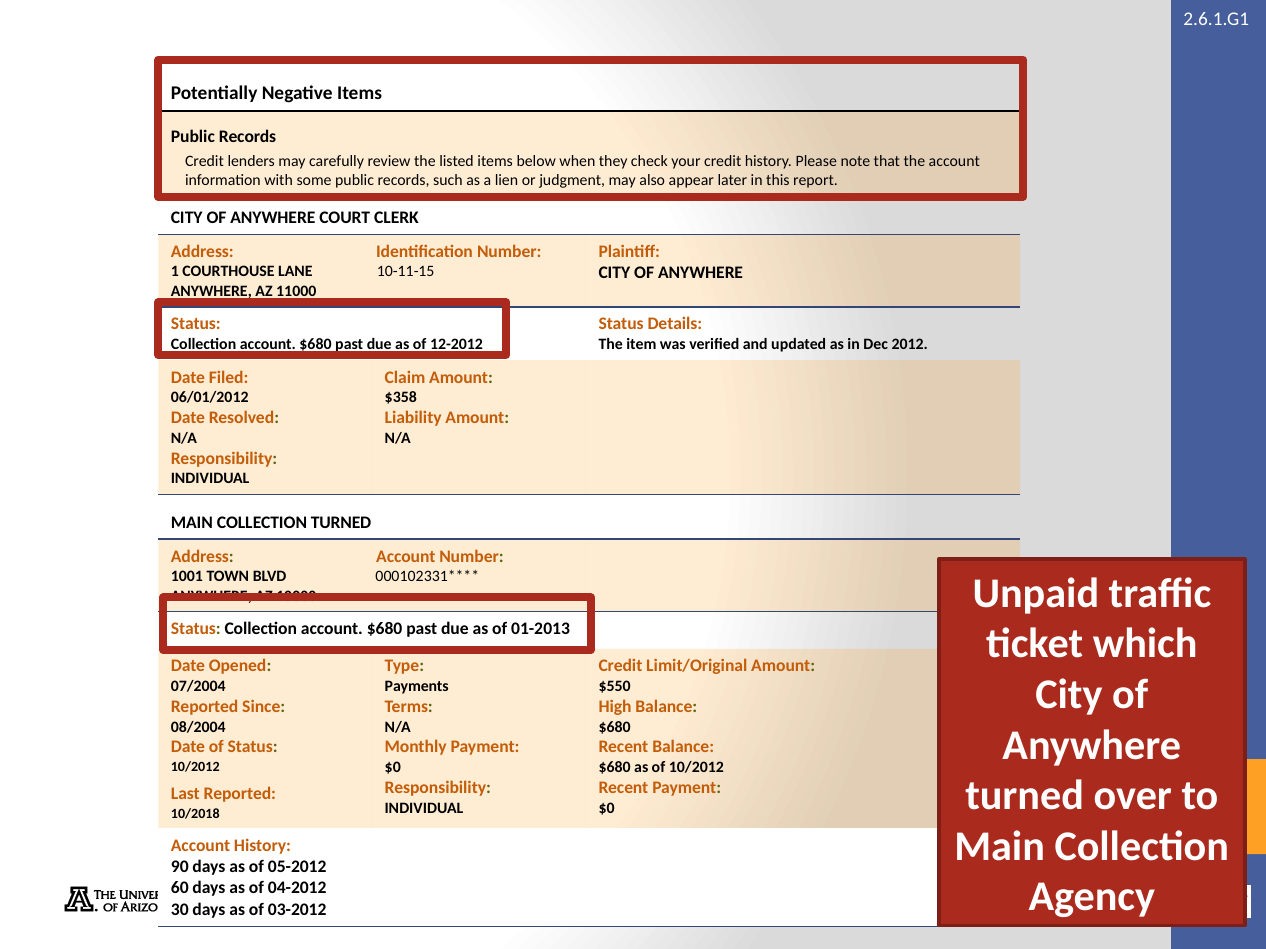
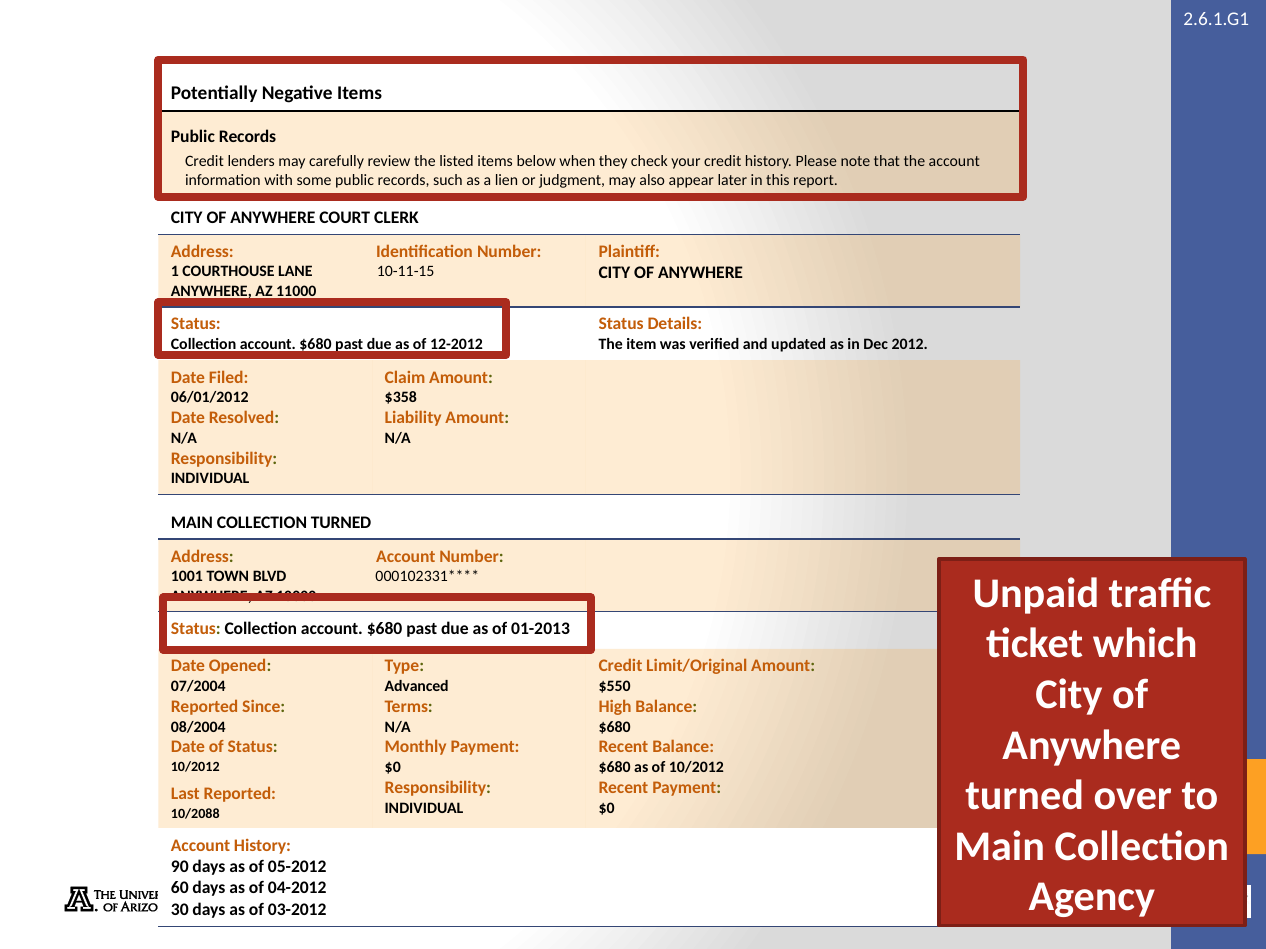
Payments: Payments -> Advanced
10/2018: 10/2018 -> 10/2088
